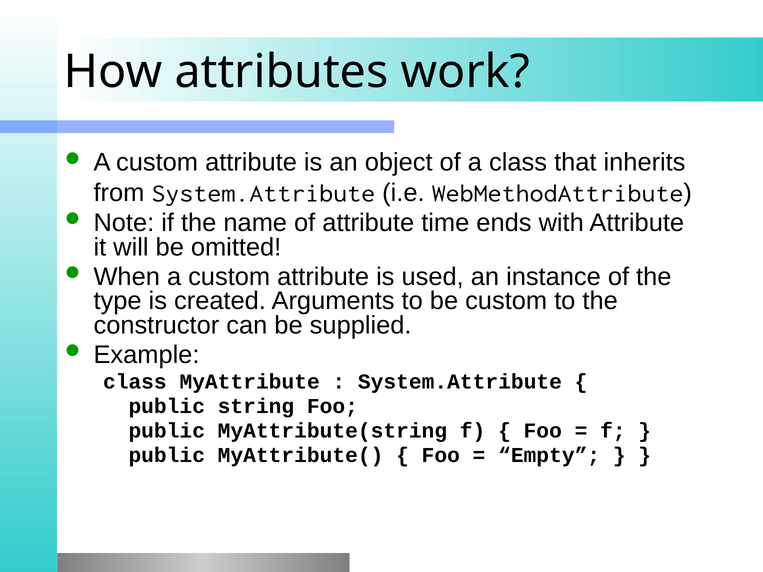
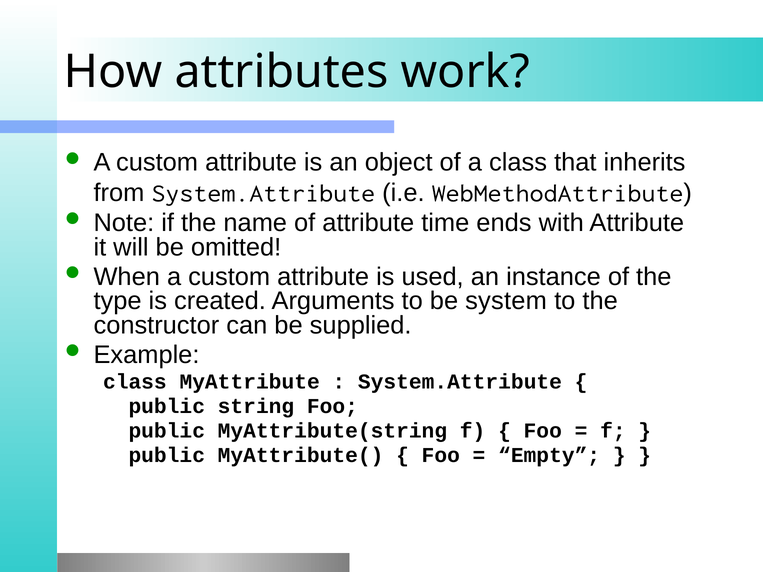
be custom: custom -> system
